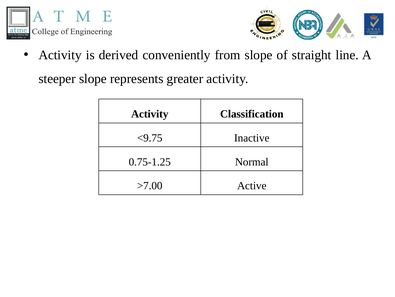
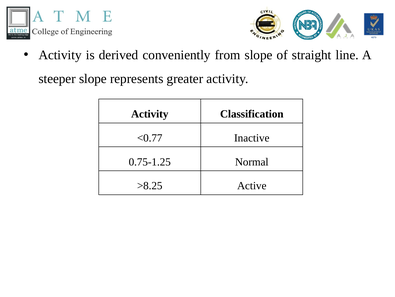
<9.75: <9.75 -> <0.77
>7.00: >7.00 -> >8.25
